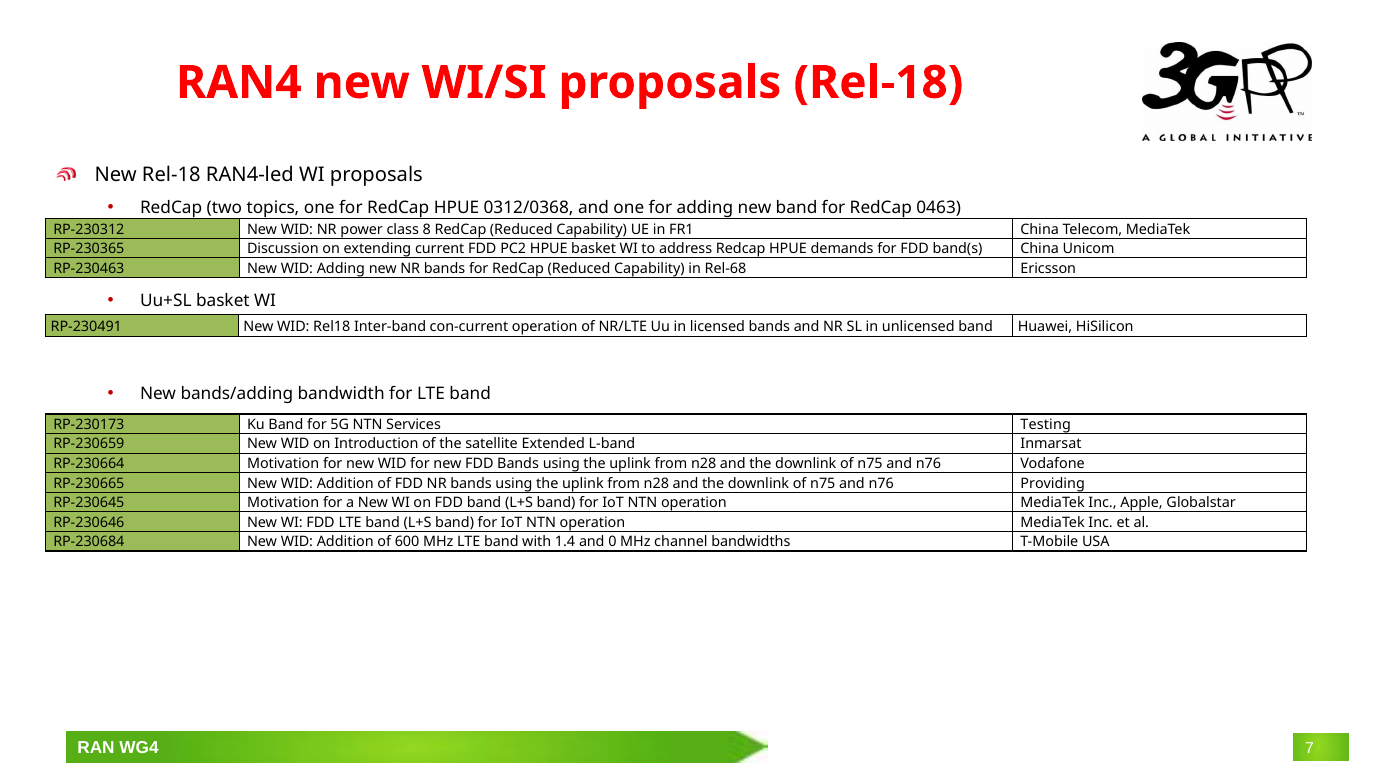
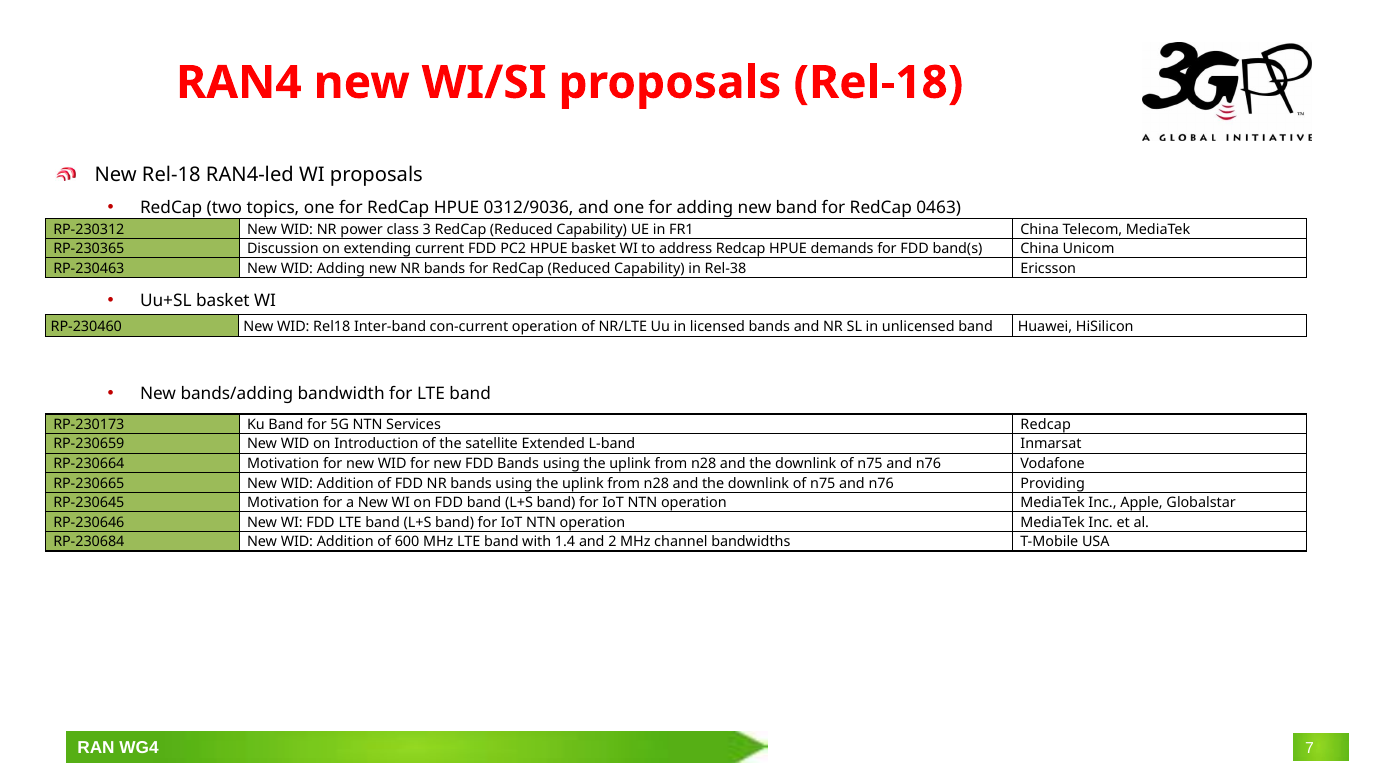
0312/0368: 0312/0368 -> 0312/9036
8: 8 -> 3
Rel-68: Rel-68 -> Rel-38
RP-230491: RP-230491 -> RP-230460
Services Testing: Testing -> Redcap
0: 0 -> 2
